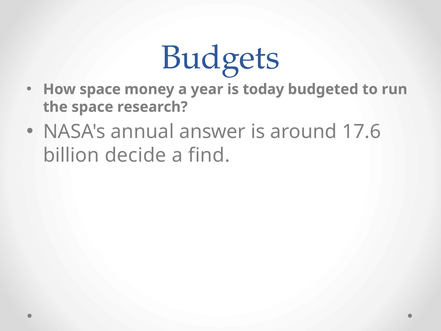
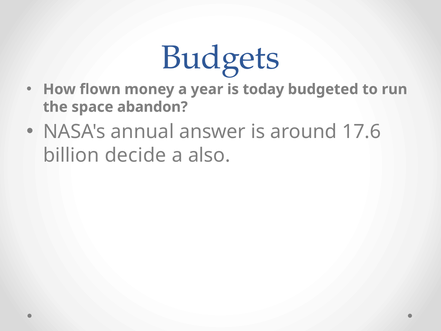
How space: space -> flown
research: research -> abandon
find: find -> also
